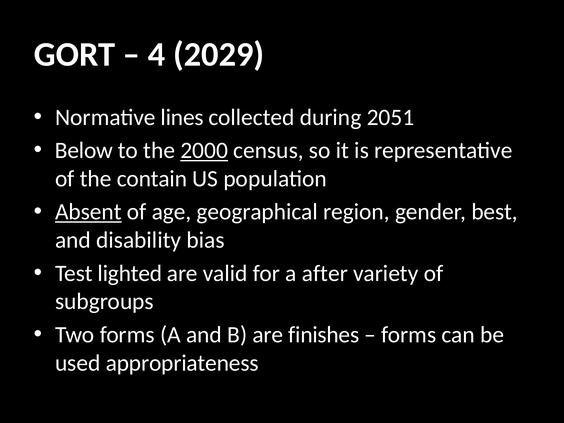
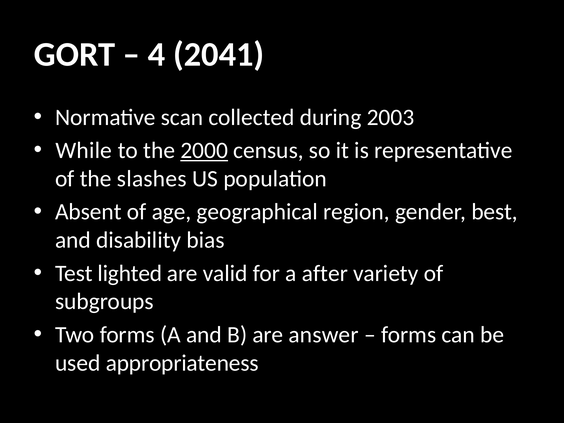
2029: 2029 -> 2041
lines: lines -> scan
2051: 2051 -> 2003
Below: Below -> While
contain: contain -> slashes
Absent underline: present -> none
finishes: finishes -> answer
